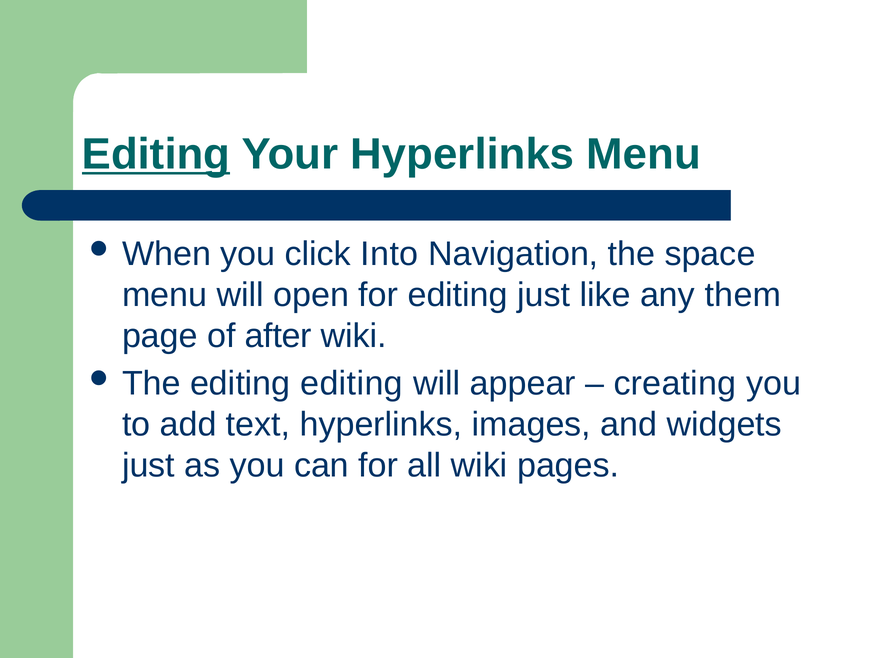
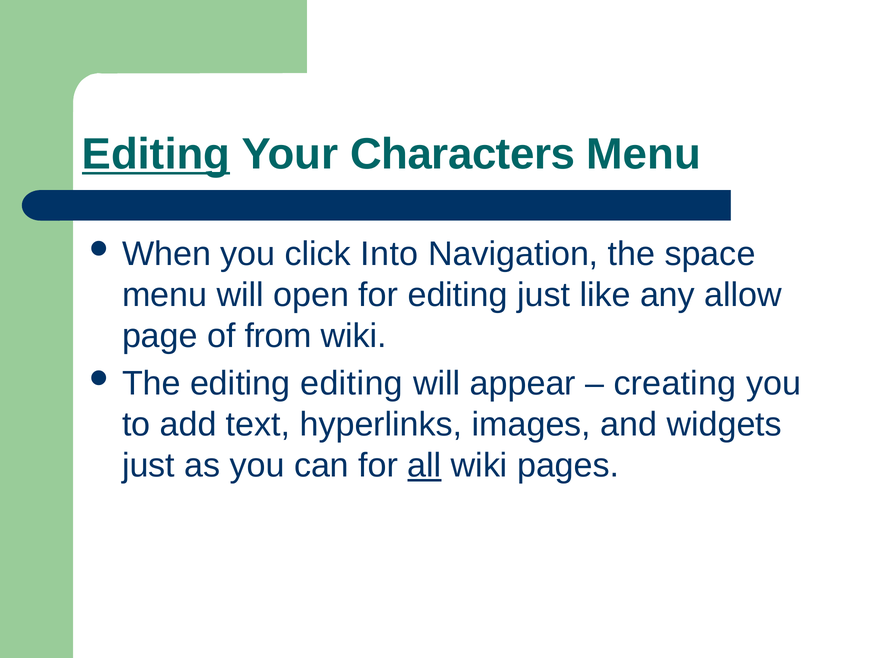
Your Hyperlinks: Hyperlinks -> Characters
them: them -> allow
after: after -> from
all underline: none -> present
